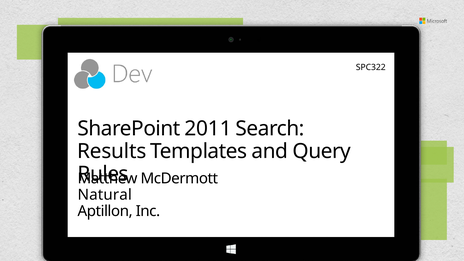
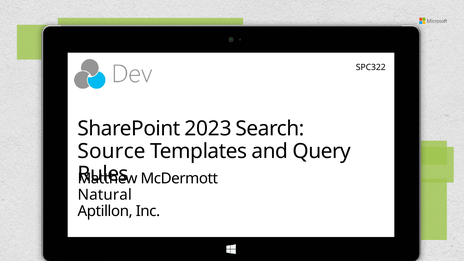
2011: 2011 -> 2023
Results: Results -> Source
